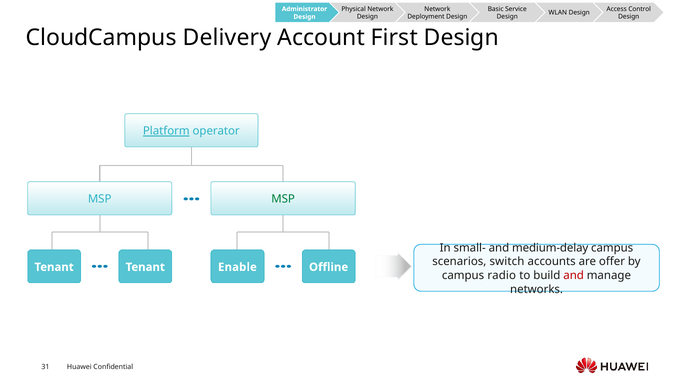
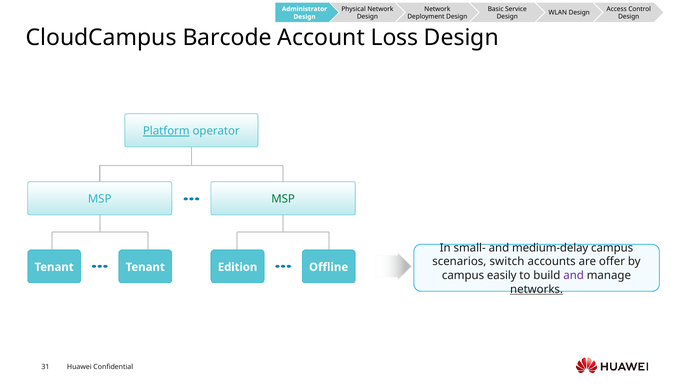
Delivery: Delivery -> Barcode
First: First -> Loss
Enable: Enable -> Edition
radio: radio -> easily
and at (574, 275) colour: red -> purple
networks underline: none -> present
